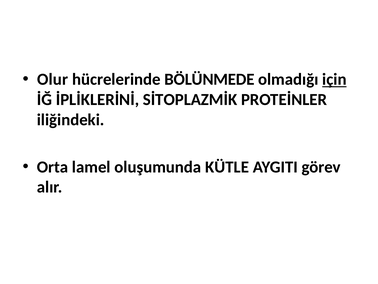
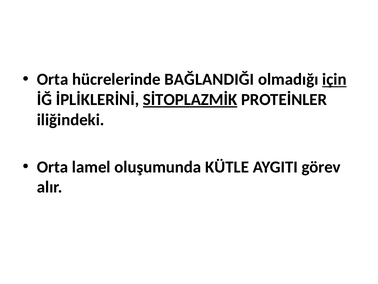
Olur at (53, 79): Olur -> Orta
BÖLÜNMEDE: BÖLÜNMEDE -> BAĞLANDIĞI
SİTOPLAZMİK underline: none -> present
